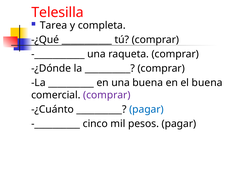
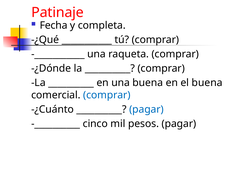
Telesilla: Telesilla -> Patinaje
Tarea: Tarea -> Fecha
comprar at (107, 95) colour: purple -> blue
